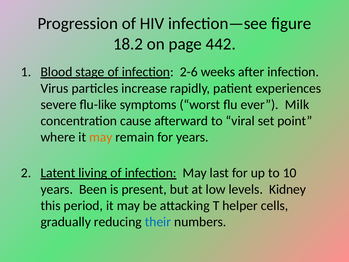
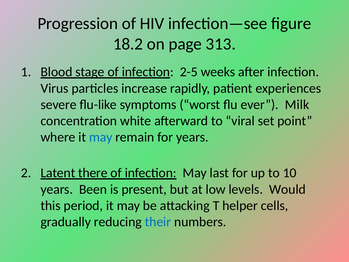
442: 442 -> 313
2-6: 2-6 -> 2-5
cause: cause -> white
may at (101, 137) colour: orange -> blue
living: living -> there
Kidney: Kidney -> Would
